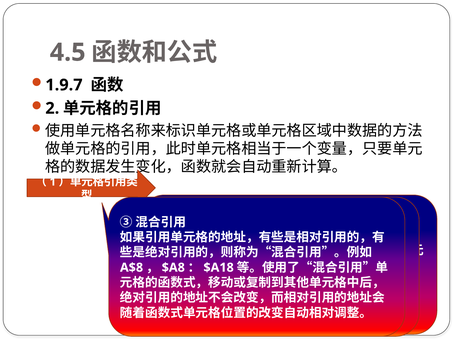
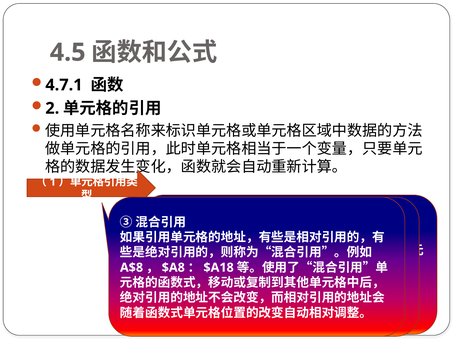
1.9.7: 1.9.7 -> 4.7.1
